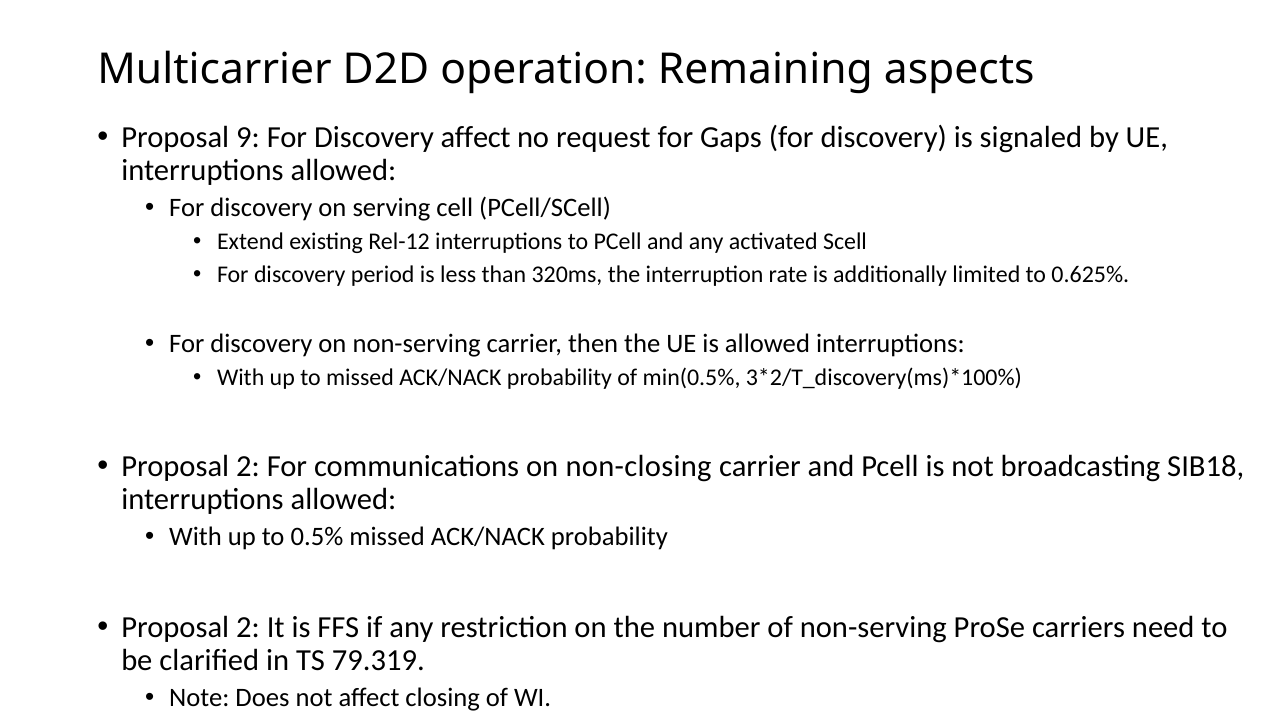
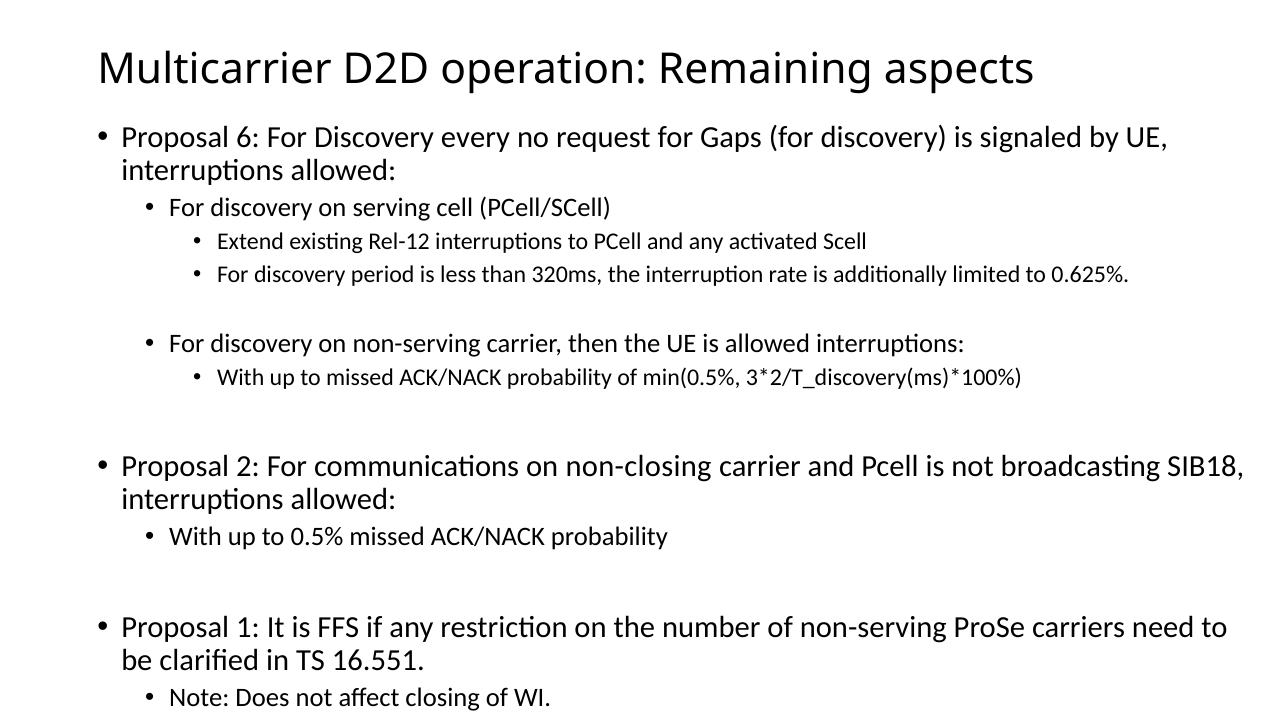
9: 9 -> 6
Discovery affect: affect -> every
2 at (248, 628): 2 -> 1
79.319: 79.319 -> 16.551
